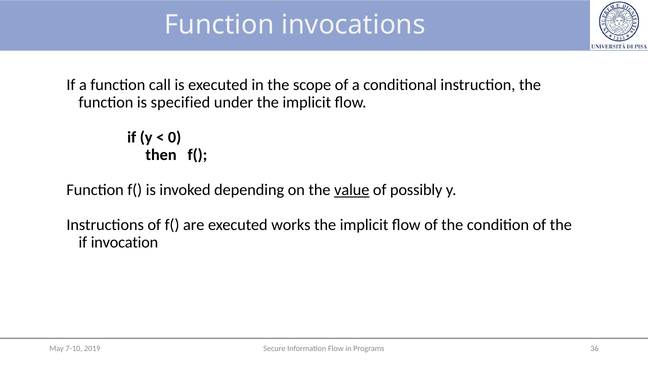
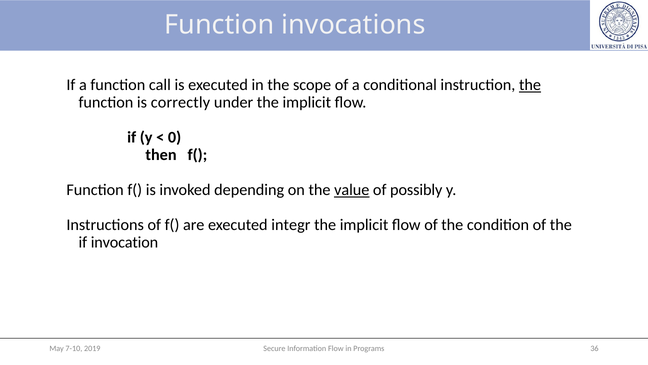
the at (530, 85) underline: none -> present
specified: specified -> correctly
works: works -> integr
